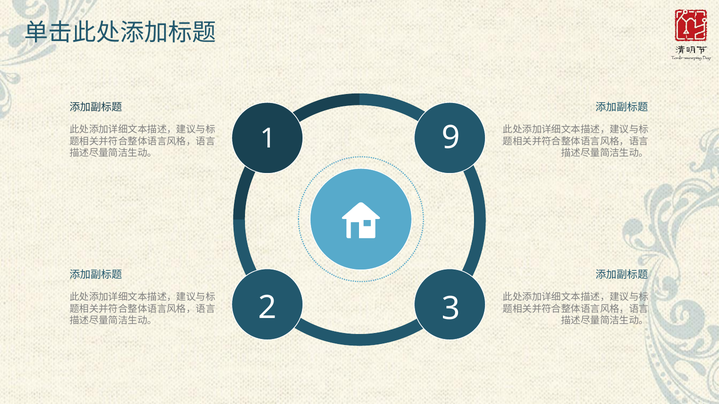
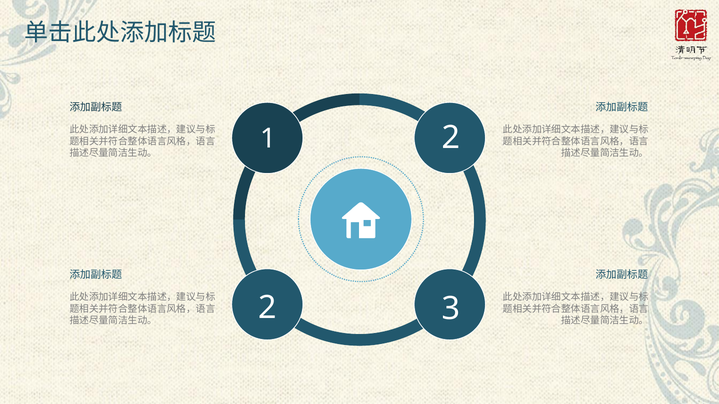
1 9: 9 -> 2
